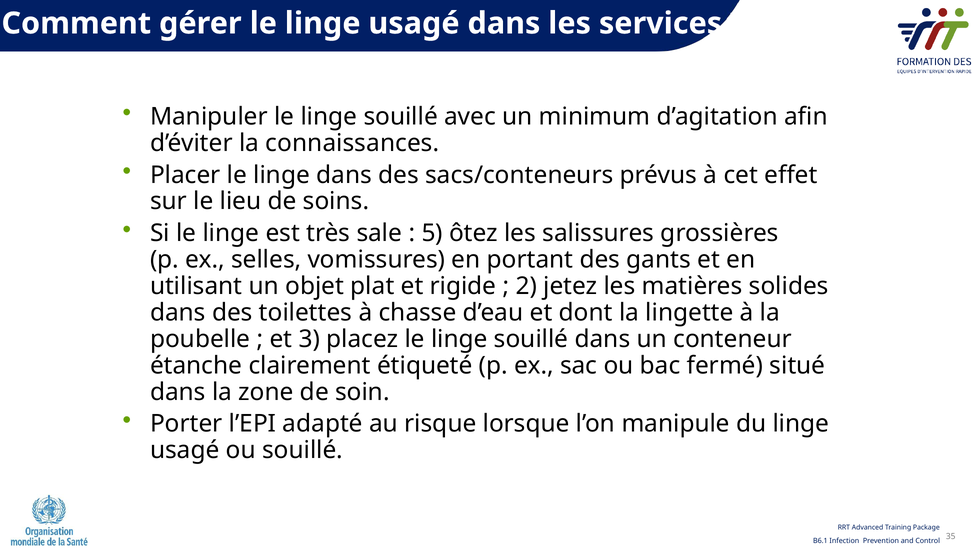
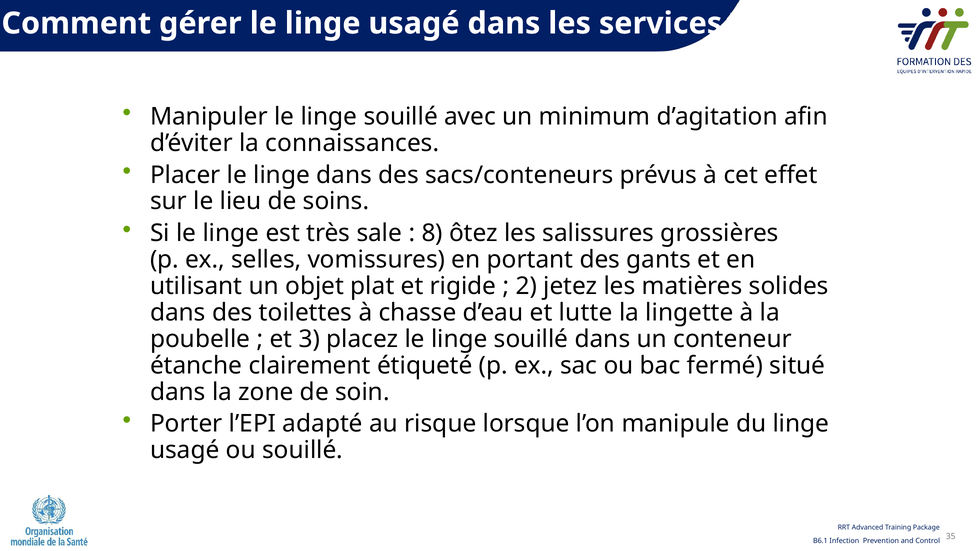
5: 5 -> 8
dont: dont -> lutte
